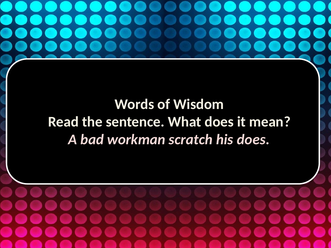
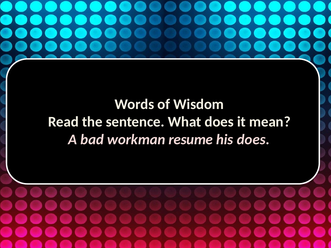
scratch: scratch -> resume
